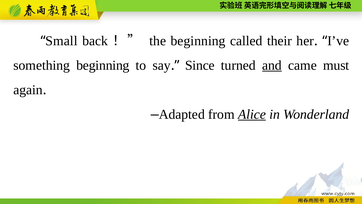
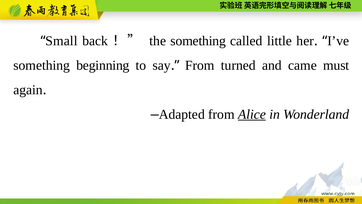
the beginning: beginning -> something
their: their -> little
Since at (200, 65): Since -> From
and underline: present -> none
